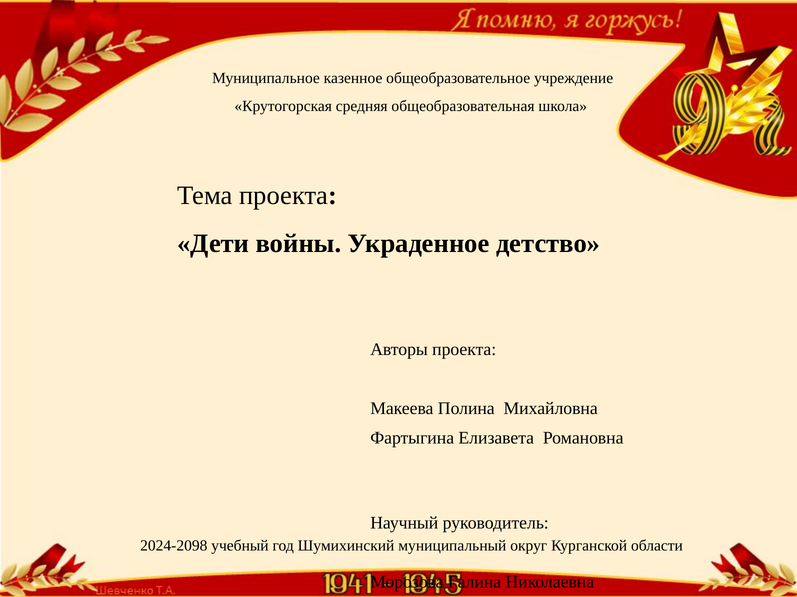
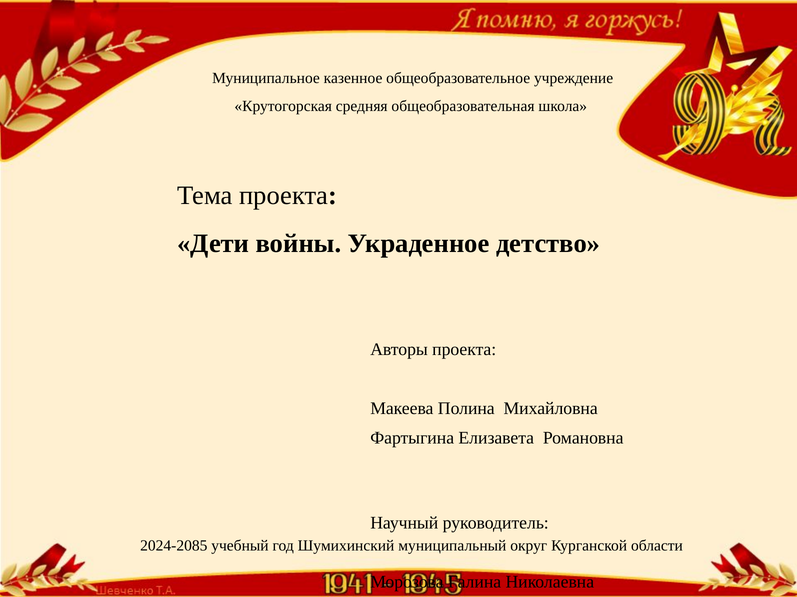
2024-2098: 2024-2098 -> 2024-2085
